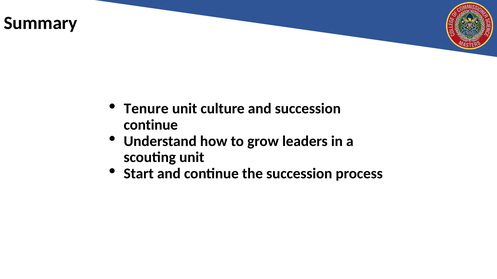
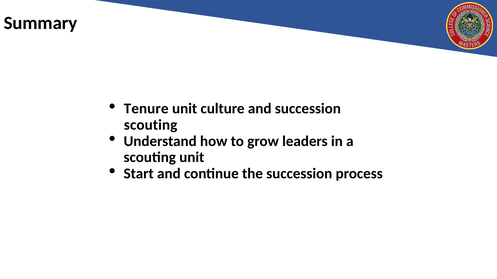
continue at (151, 125): continue -> scouting
